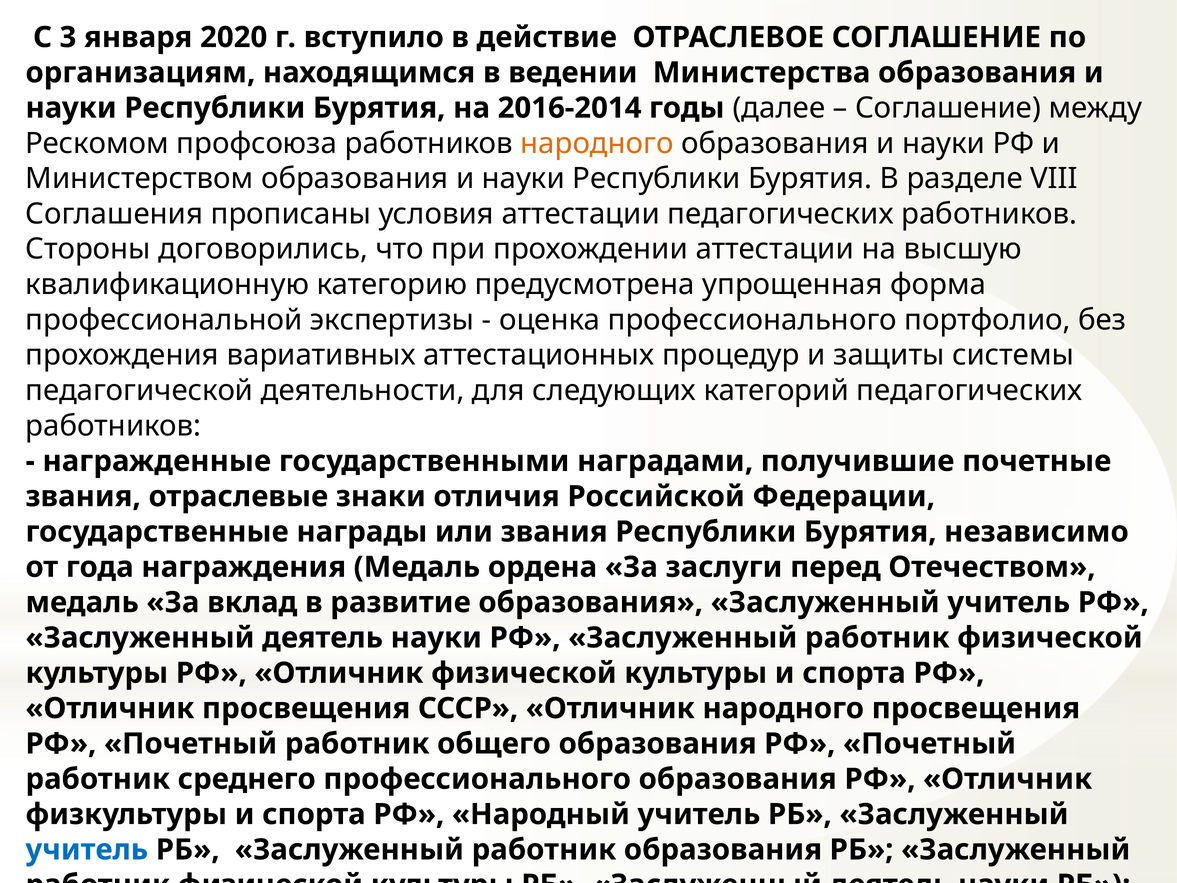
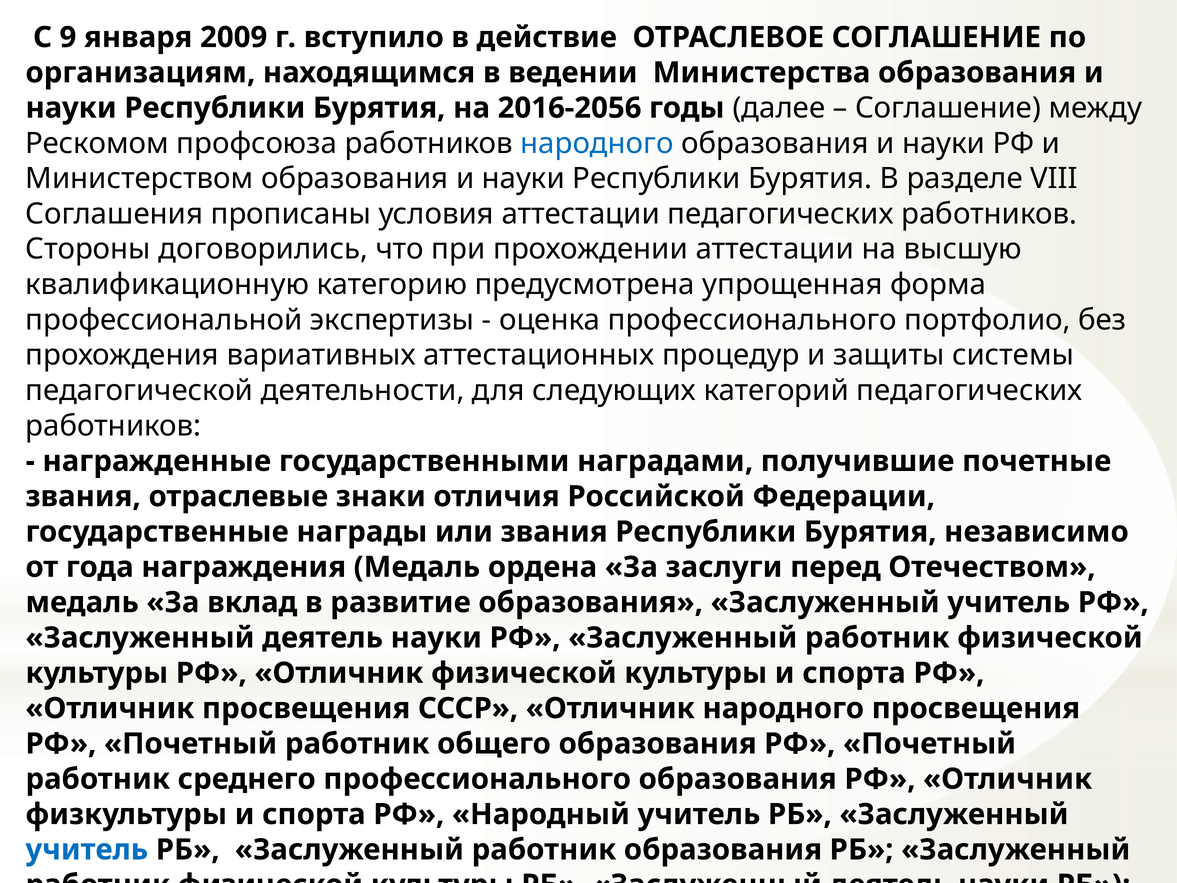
3: 3 -> 9
2020: 2020 -> 2009
2016-2014: 2016-2014 -> 2016-2056
народного at (597, 143) colour: orange -> blue
